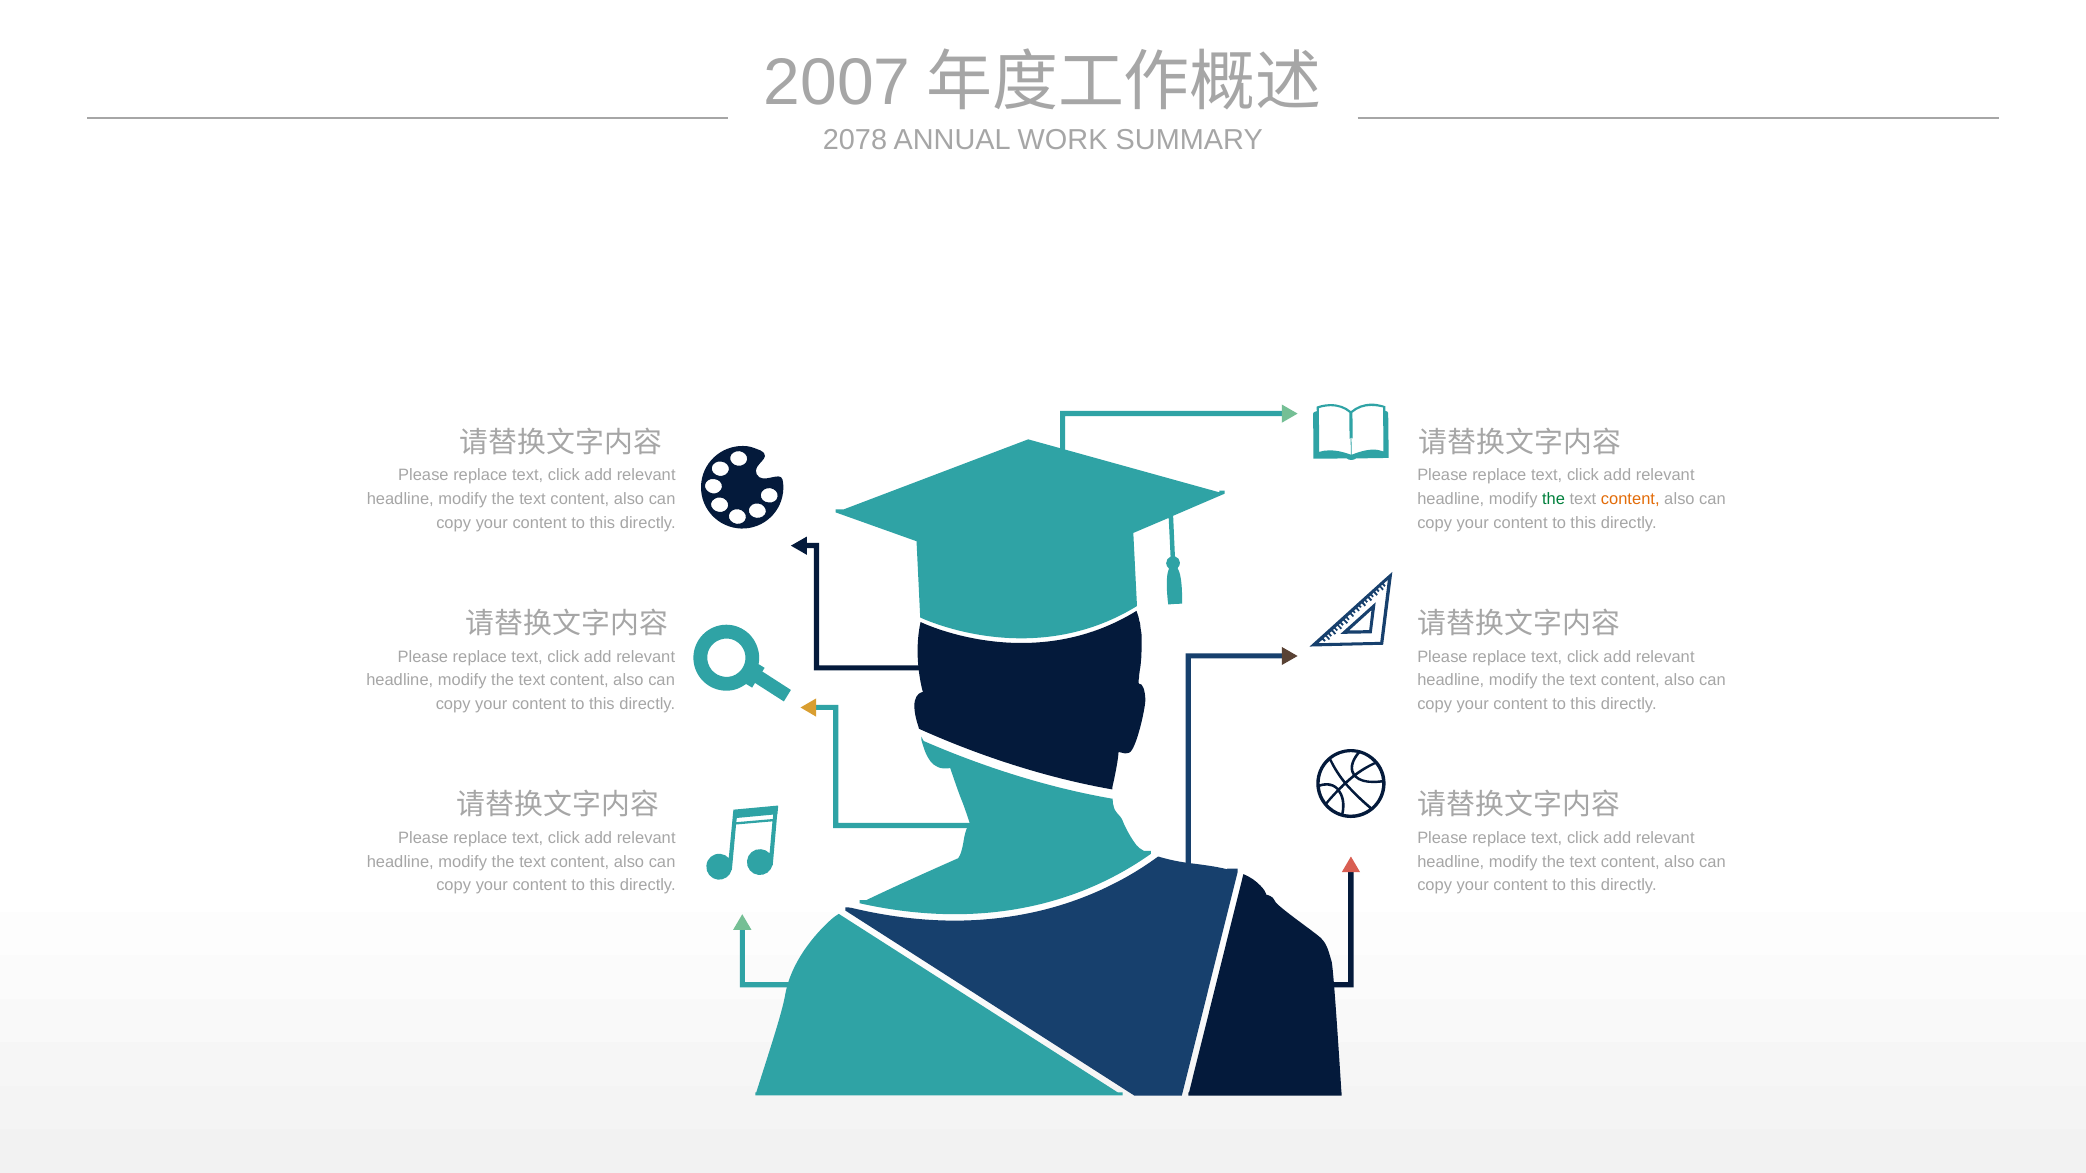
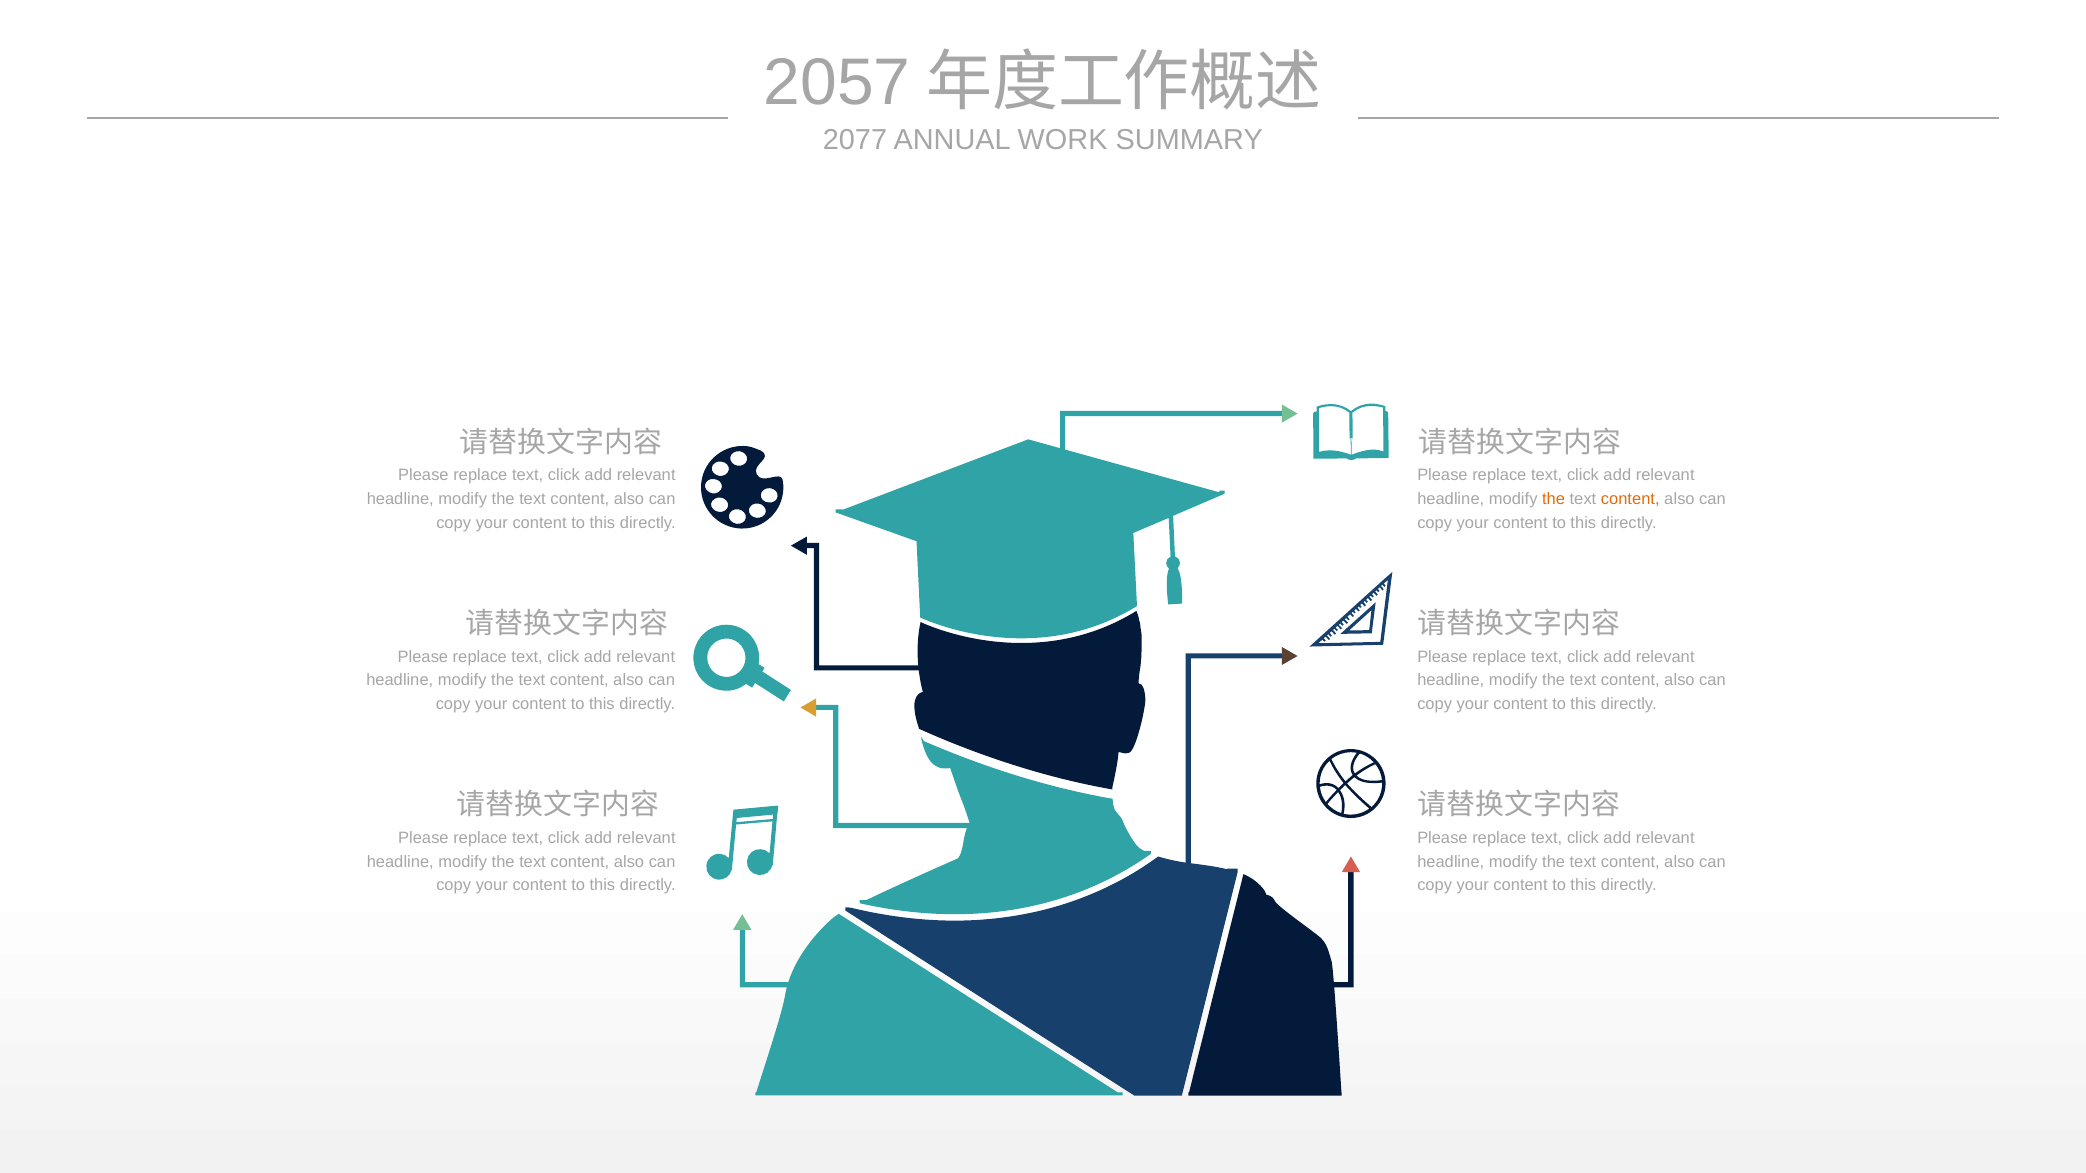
2007: 2007 -> 2057
2078: 2078 -> 2077
the at (1554, 499) colour: green -> orange
